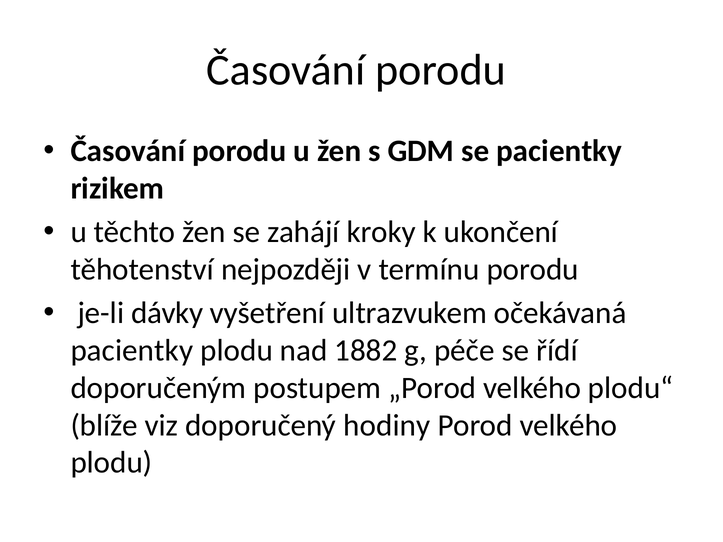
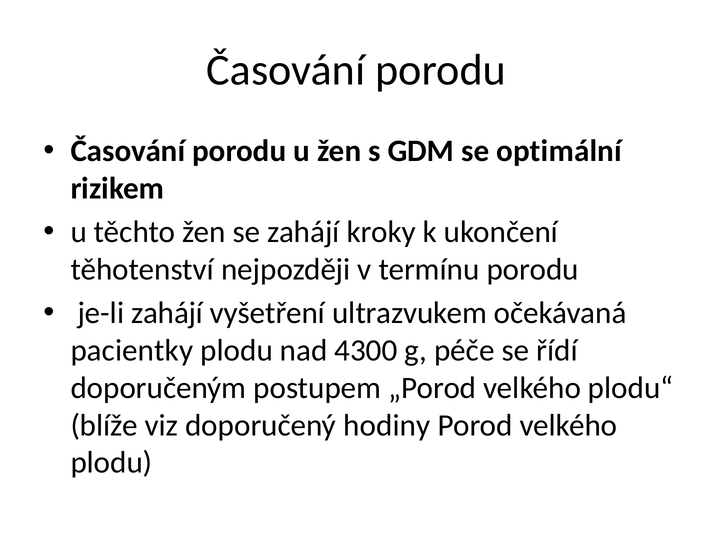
se pacientky: pacientky -> optimální
je-li dávky: dávky -> zahájí
1882: 1882 -> 4300
